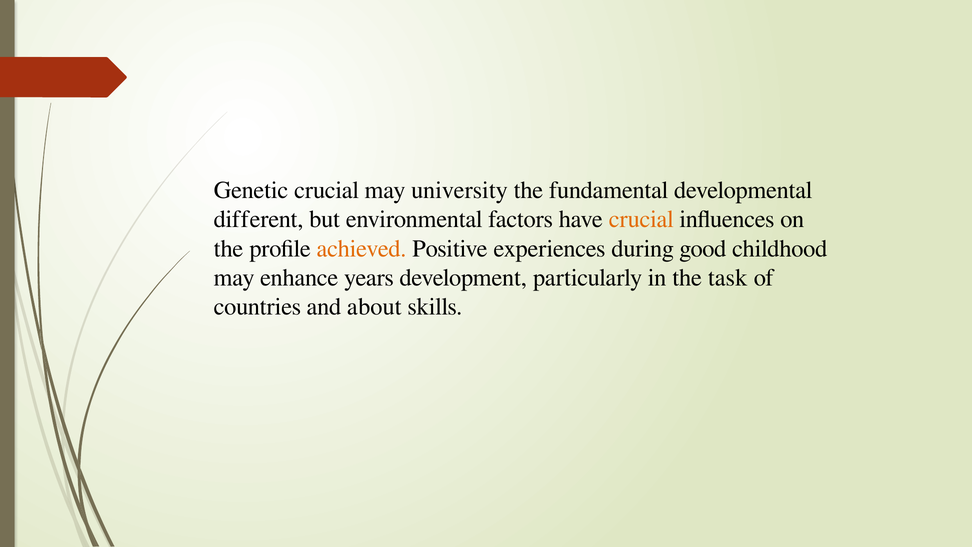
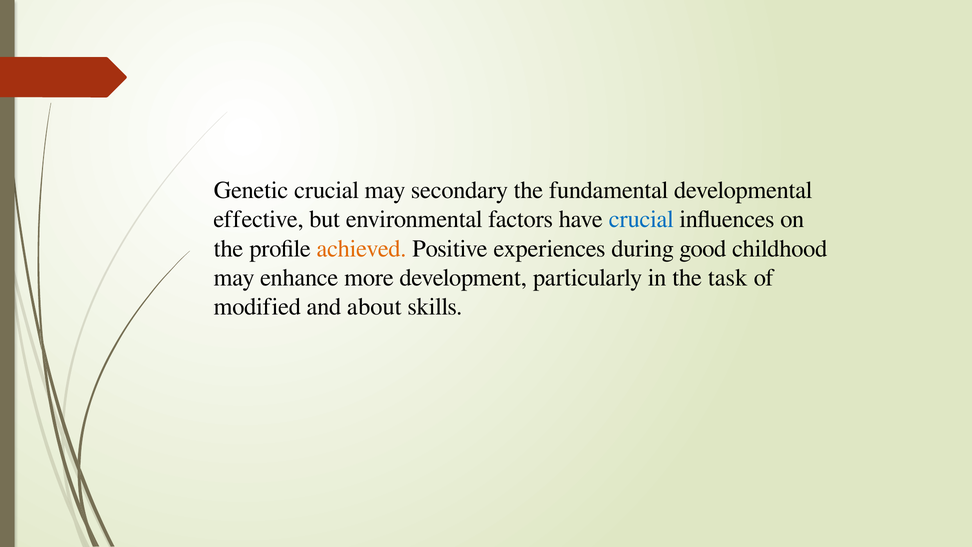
university: university -> secondary
different: different -> effective
crucial at (641, 219) colour: orange -> blue
years: years -> more
countries: countries -> modified
